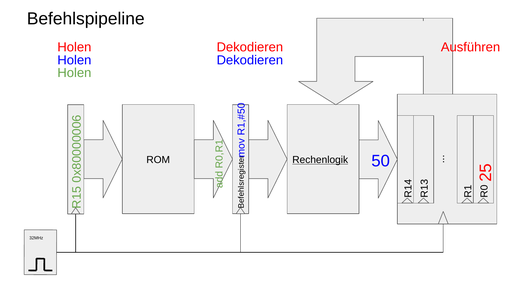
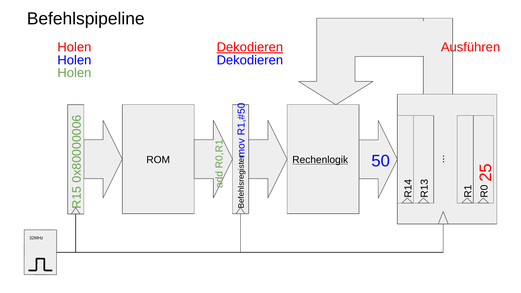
Dekodieren at (250, 47) underline: none -> present
